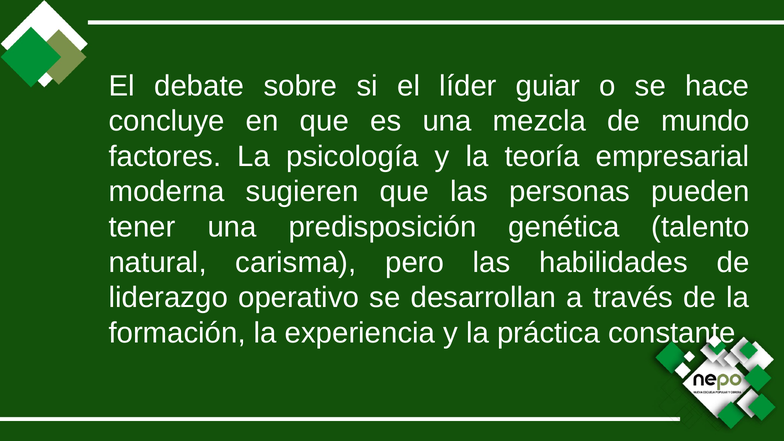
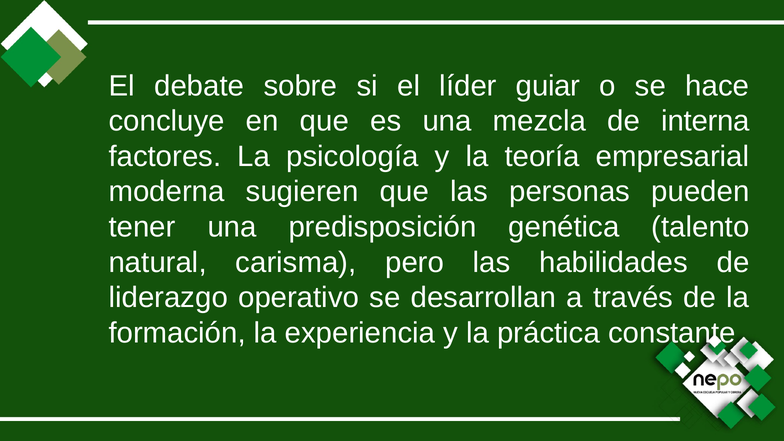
mundo: mundo -> interna
